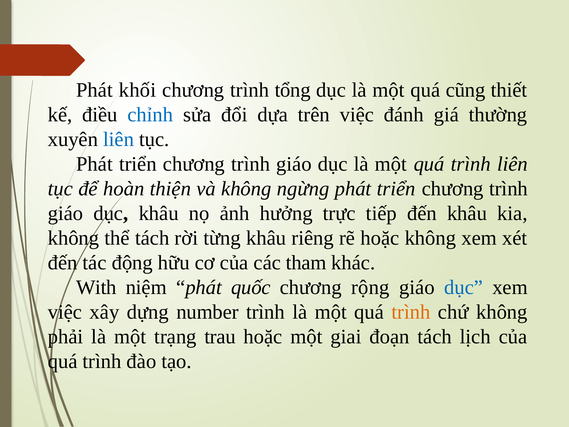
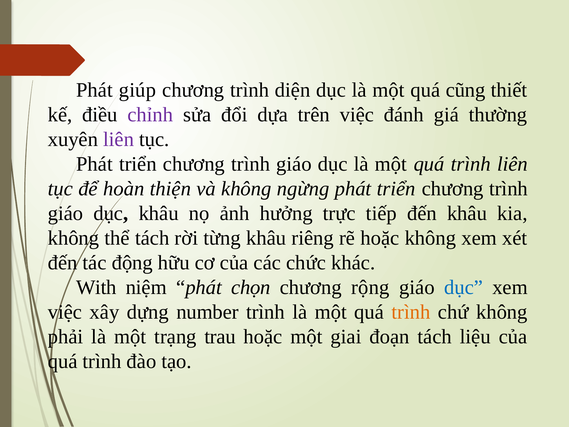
khối: khối -> giúp
tổng: tổng -> diện
chỉnh colour: blue -> purple
liên at (119, 139) colour: blue -> purple
tham: tham -> chức
quốc: quốc -> chọn
lịch: lịch -> liệu
